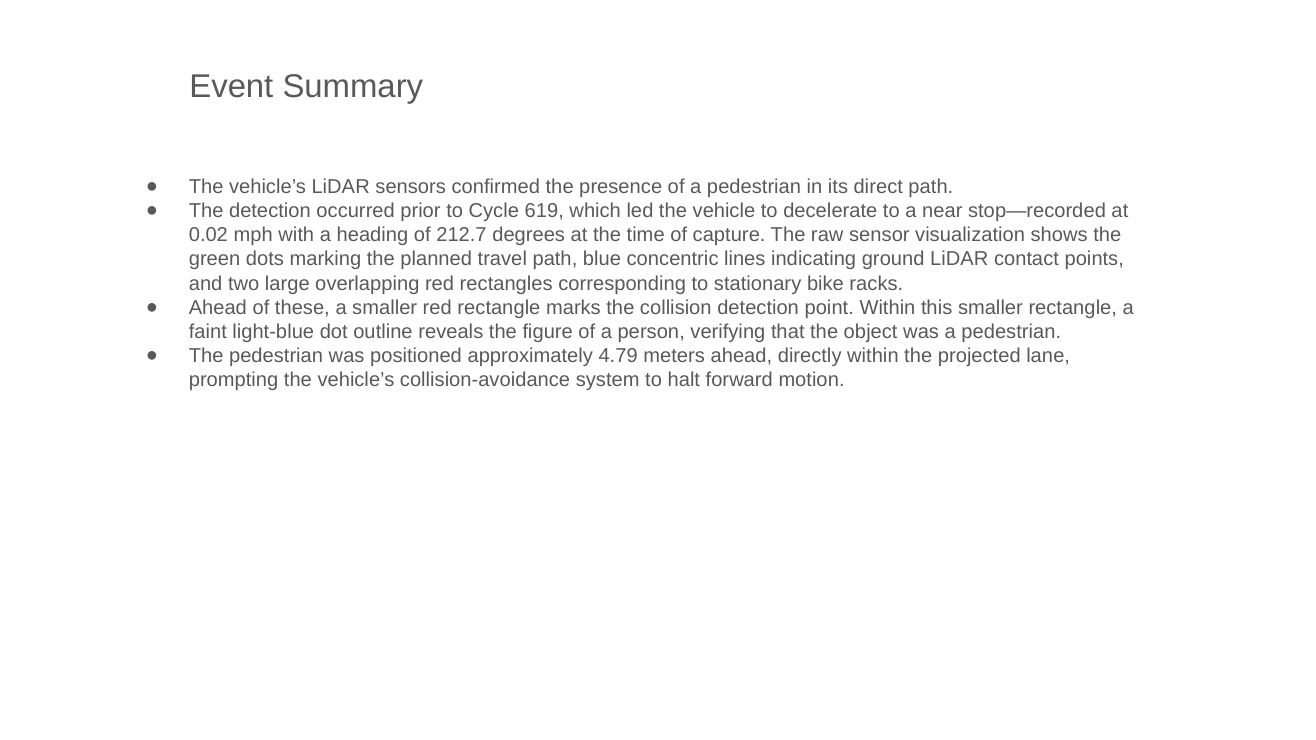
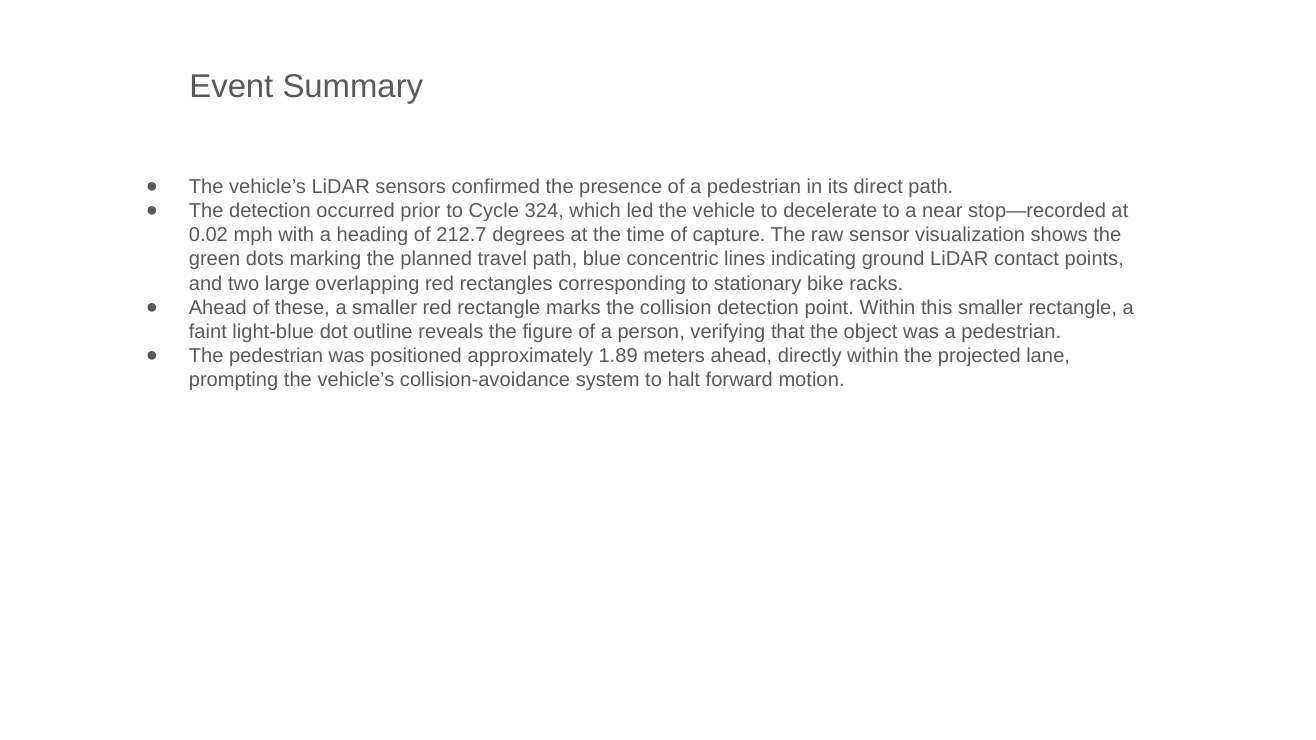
619: 619 -> 324
4.79: 4.79 -> 1.89
